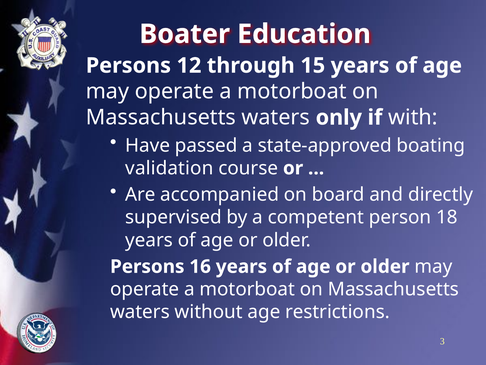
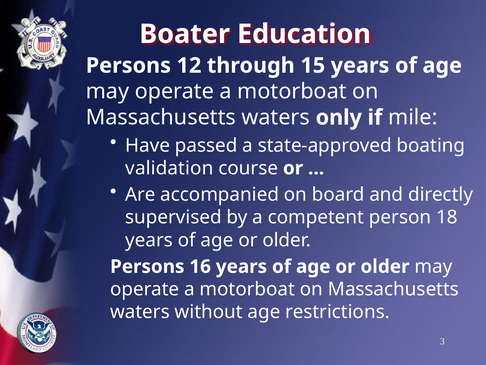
with: with -> mile
